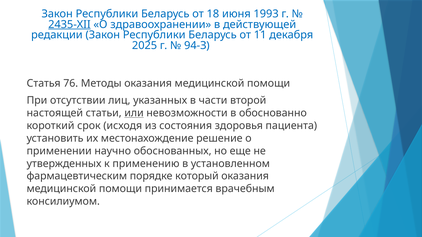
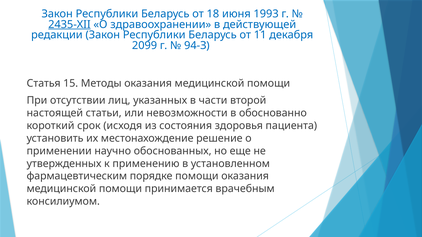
2025: 2025 -> 2099
76: 76 -> 15
или underline: present -> none
порядке который: который -> помощи
